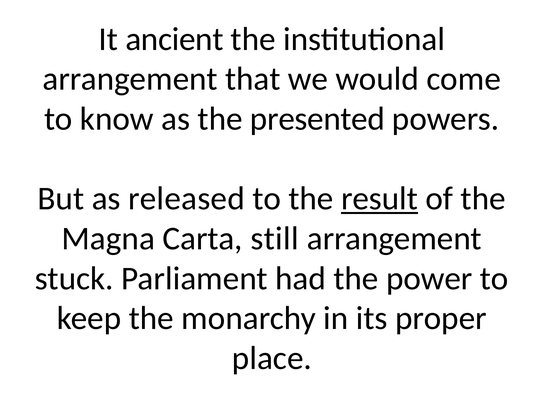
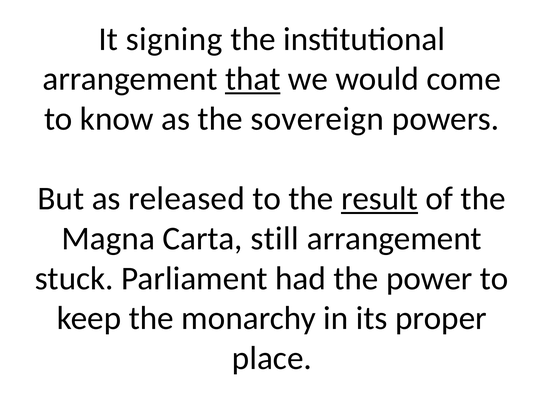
ancient: ancient -> signing
that underline: none -> present
presented: presented -> sovereign
